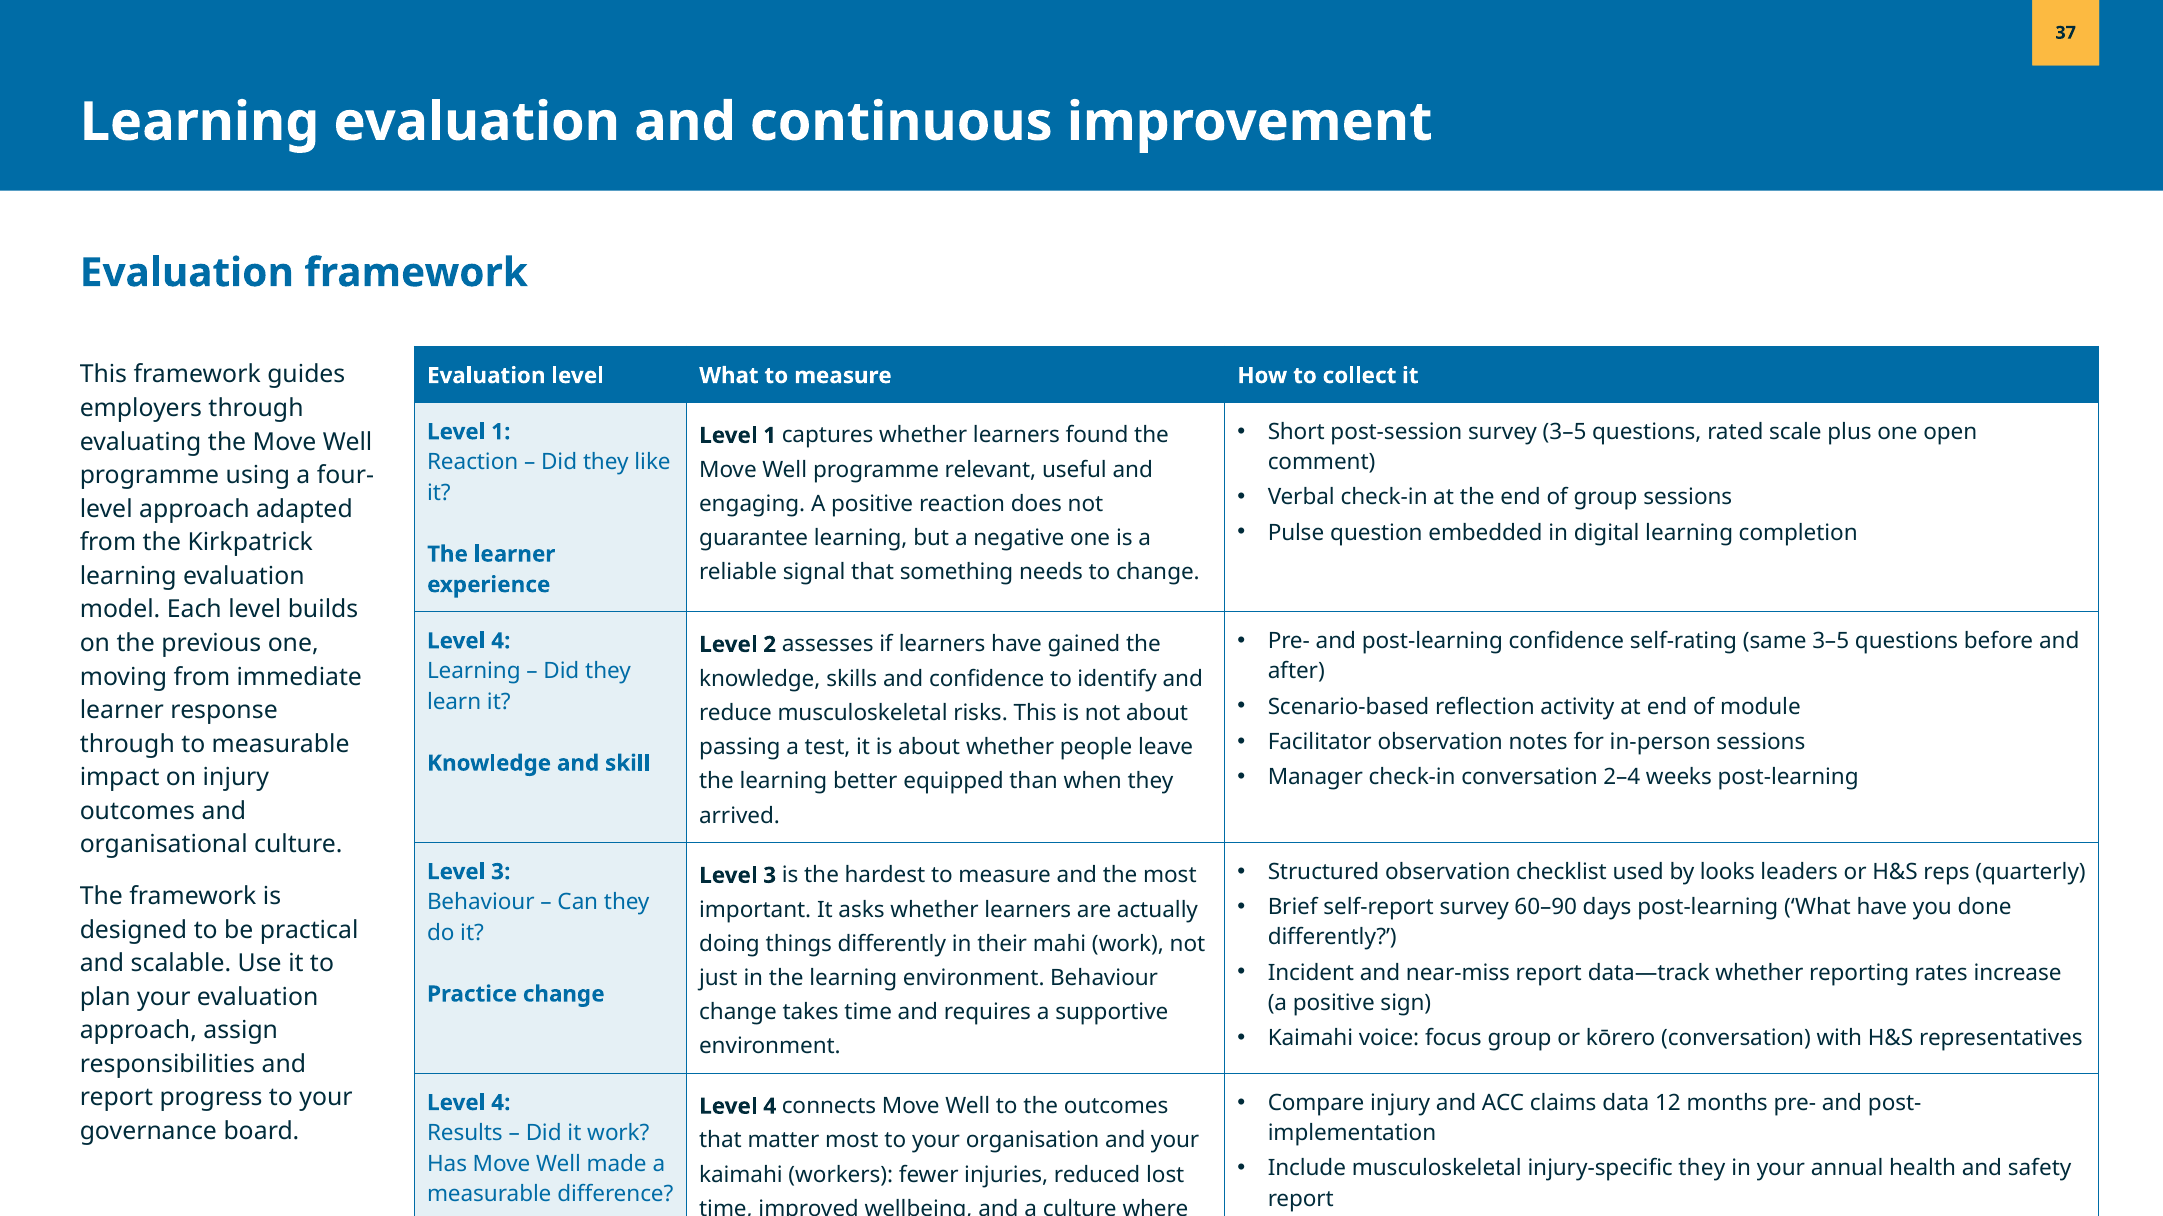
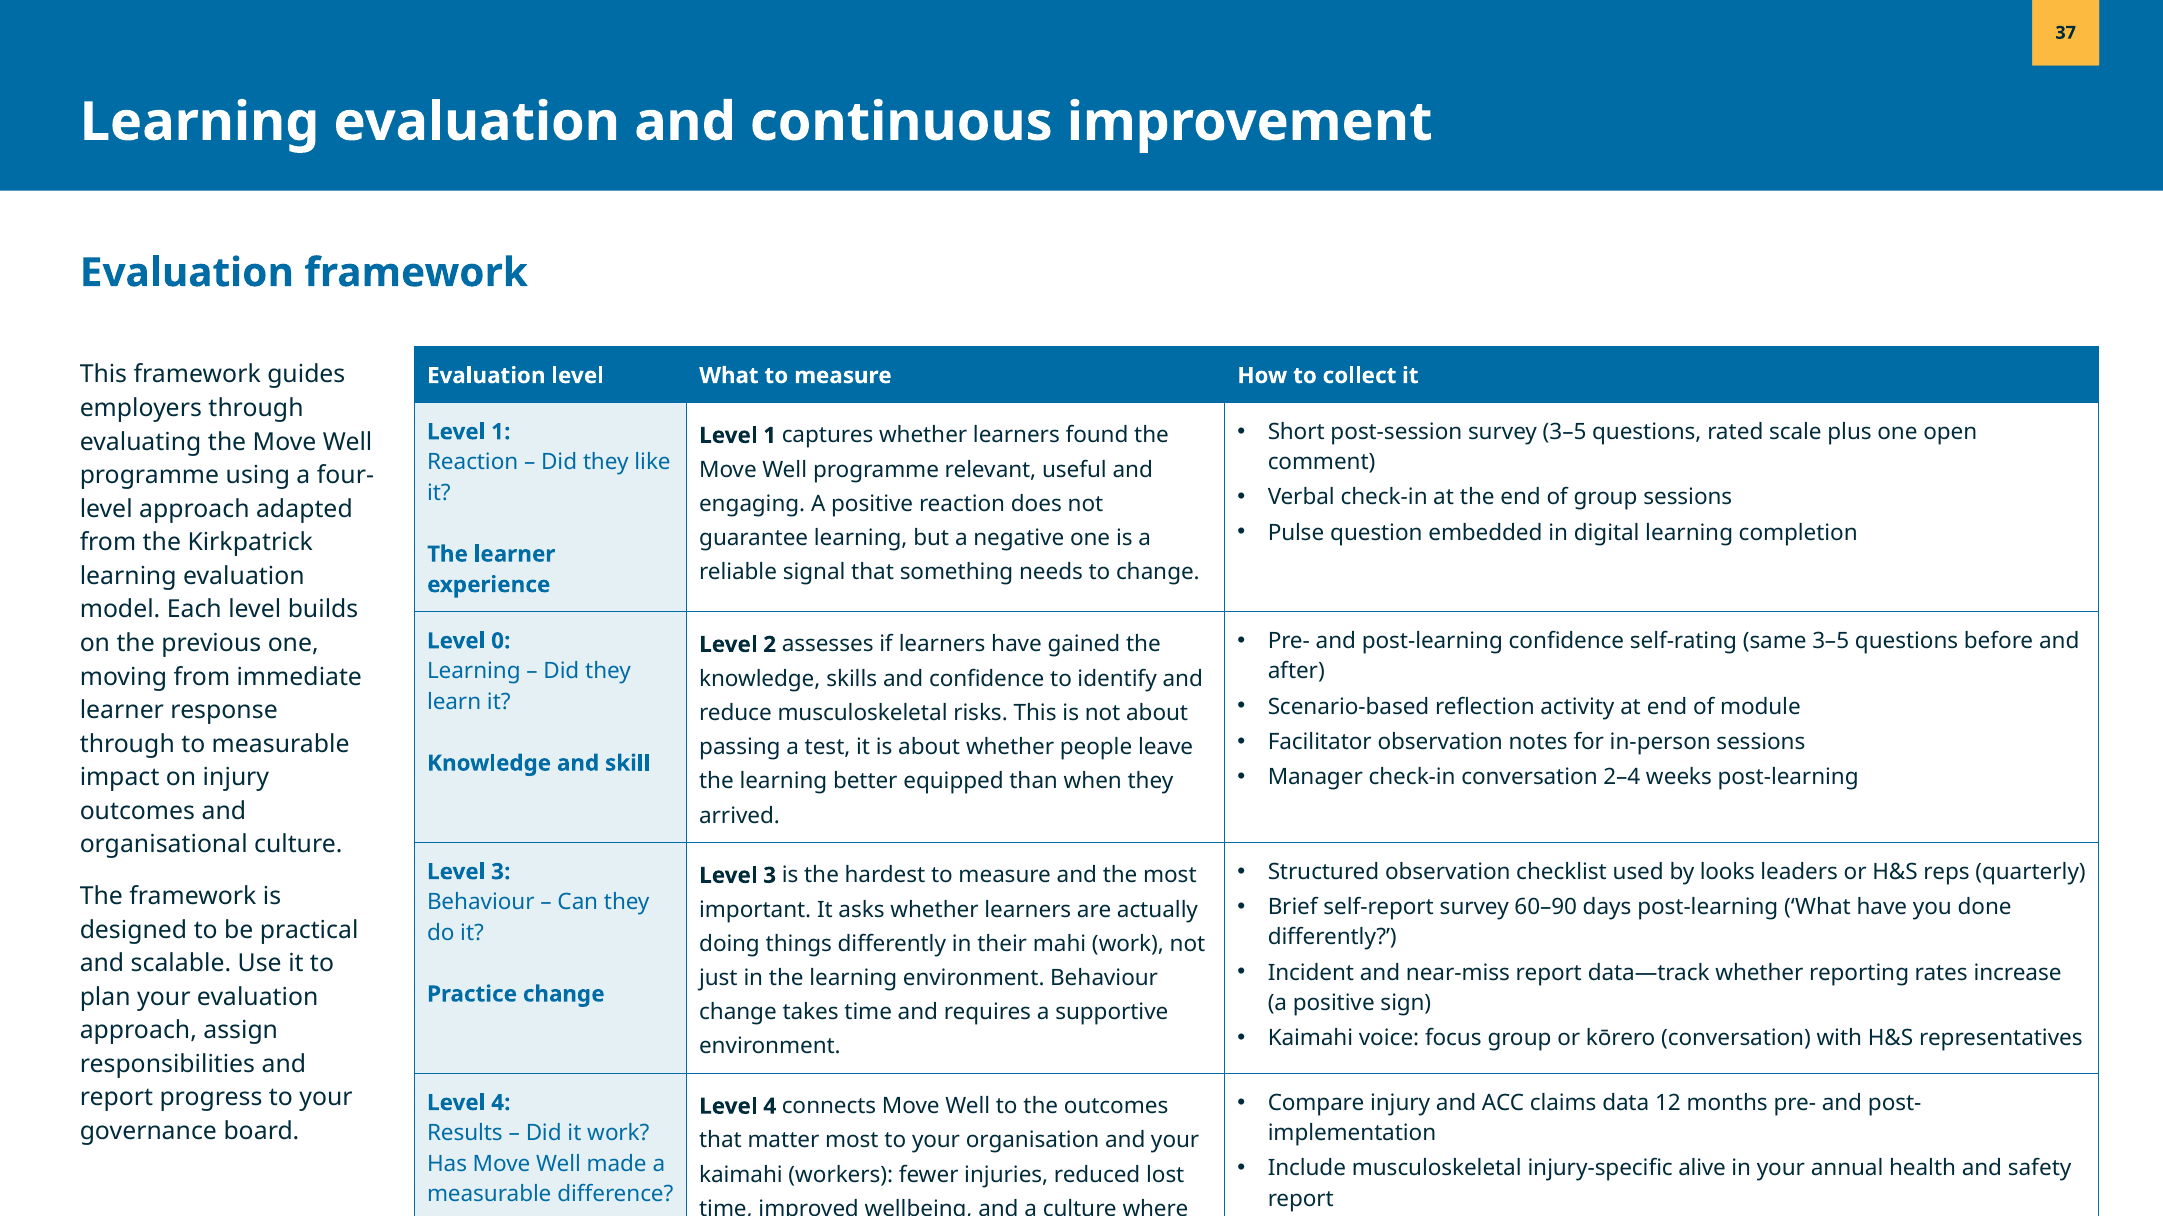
4 at (501, 641): 4 -> 0
injury-specific they: they -> alive
